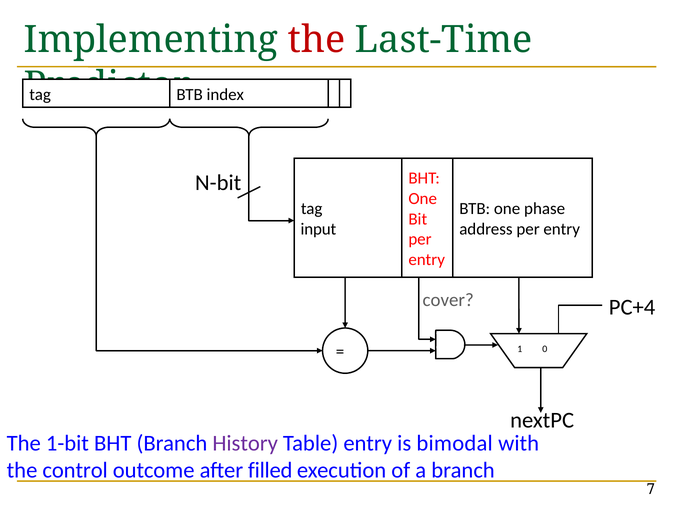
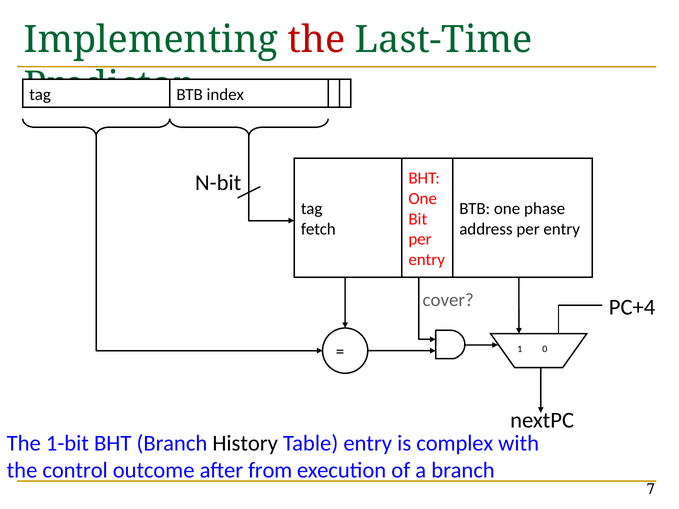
input: input -> fetch
History colour: purple -> black
bimodal: bimodal -> complex
filled: filled -> from
